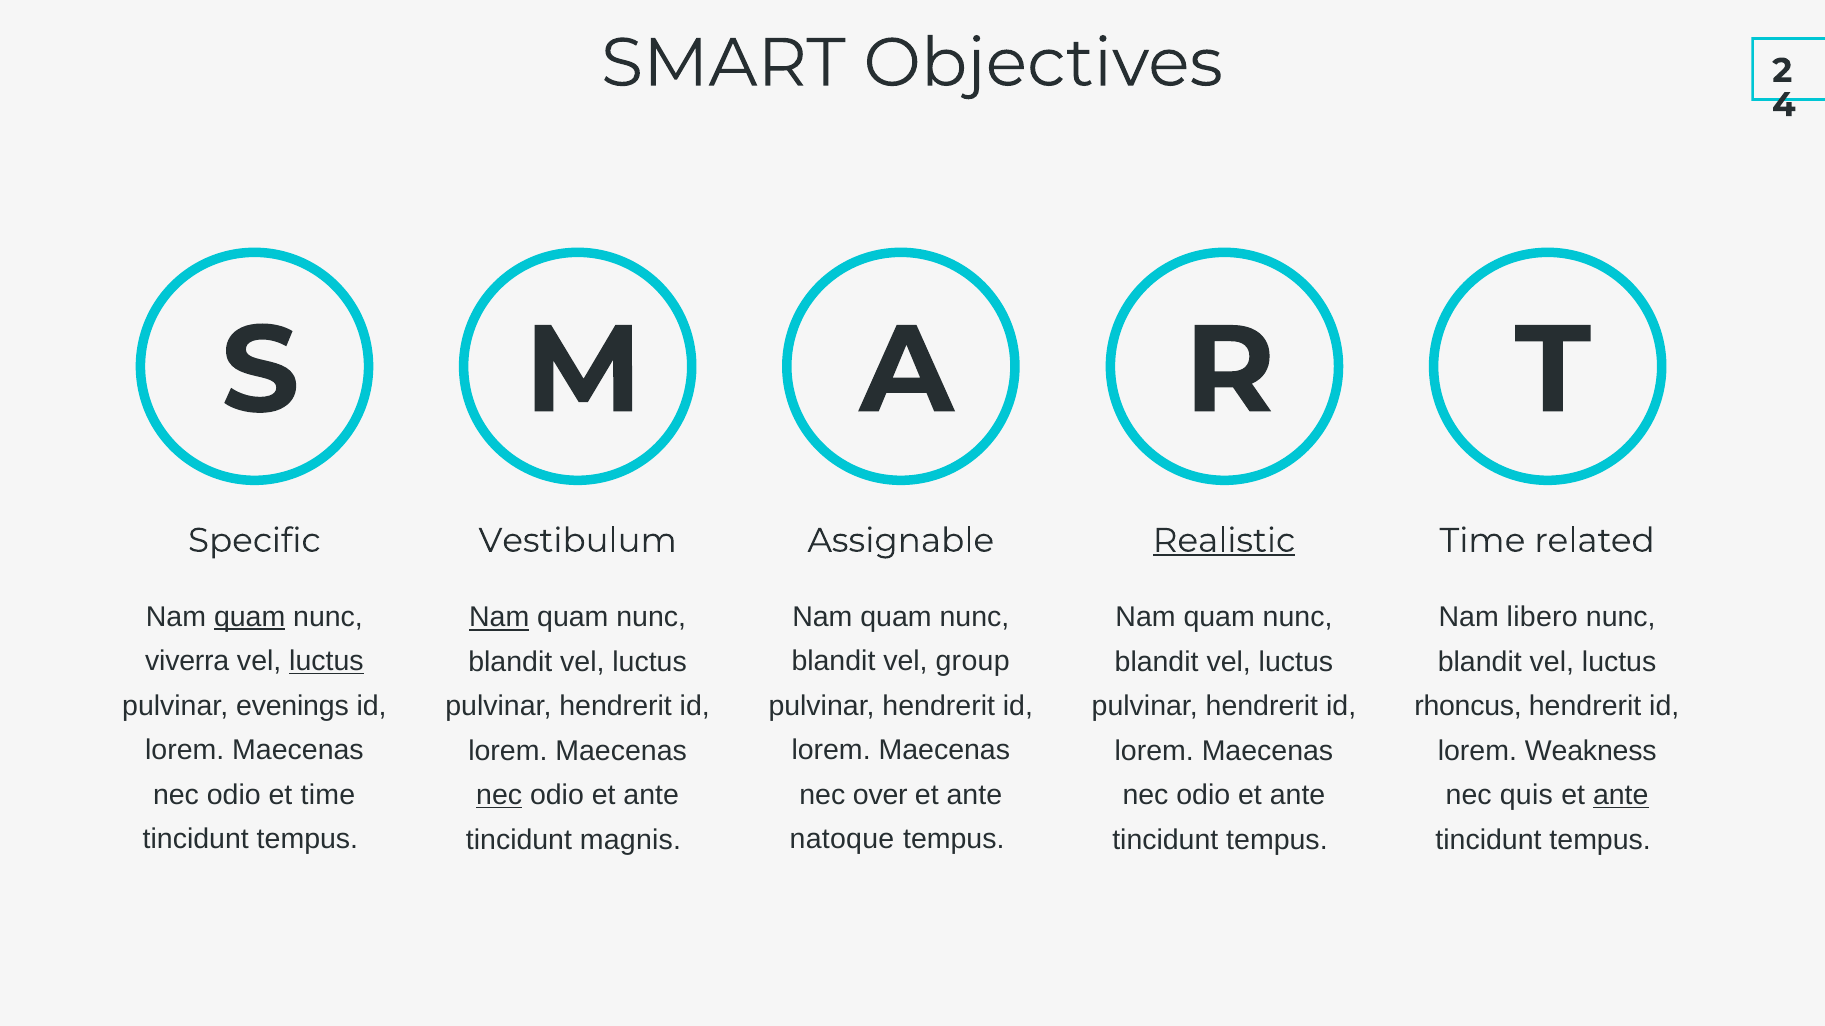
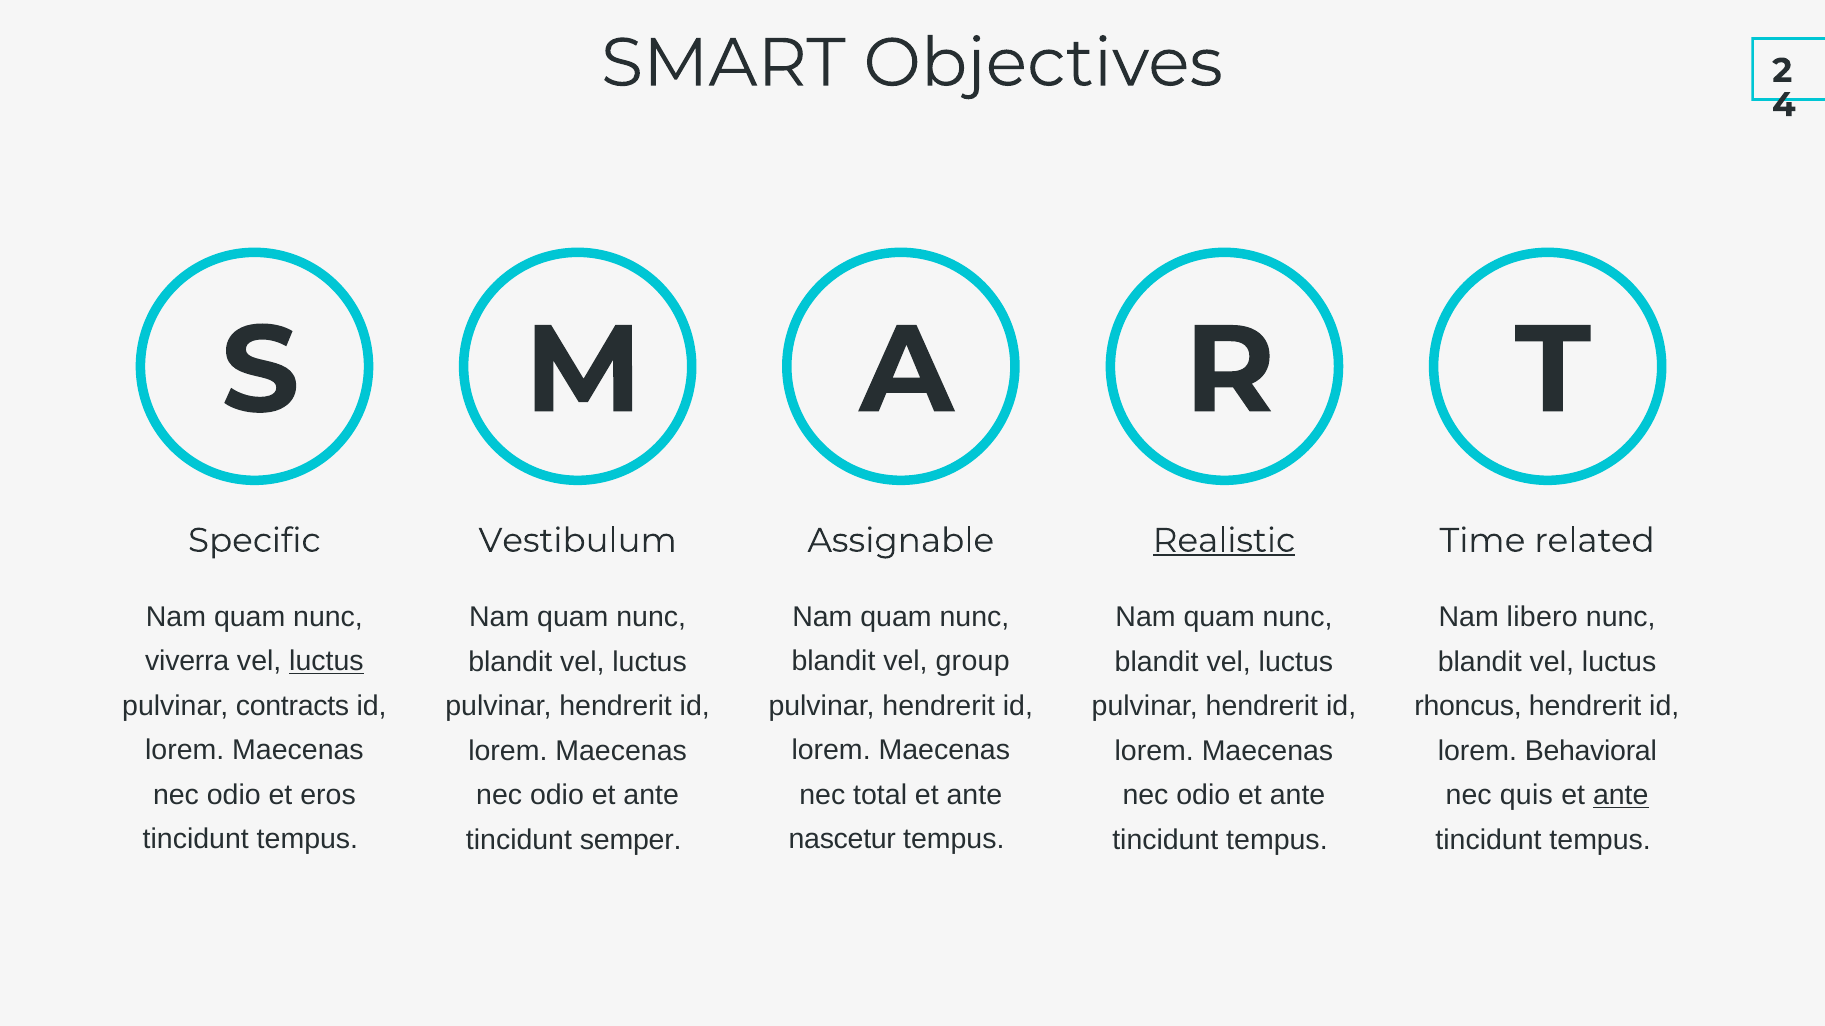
quam at (250, 617) underline: present -> none
Nam at (499, 618) underline: present -> none
evenings: evenings -> contracts
Weakness: Weakness -> Behavioral
et time: time -> eros
over: over -> total
nec at (499, 796) underline: present -> none
natoque: natoque -> nascetur
magnis: magnis -> semper
